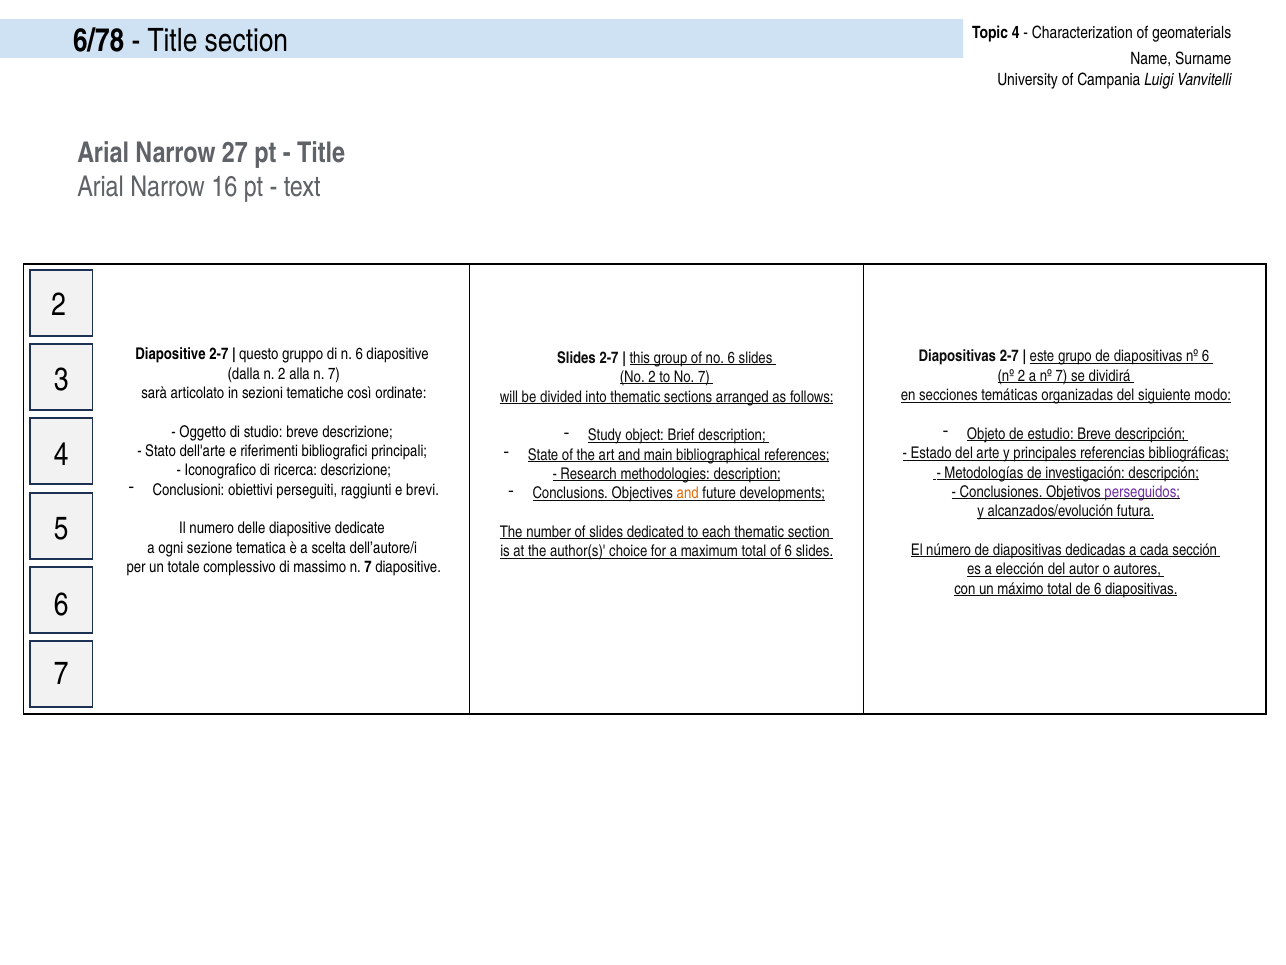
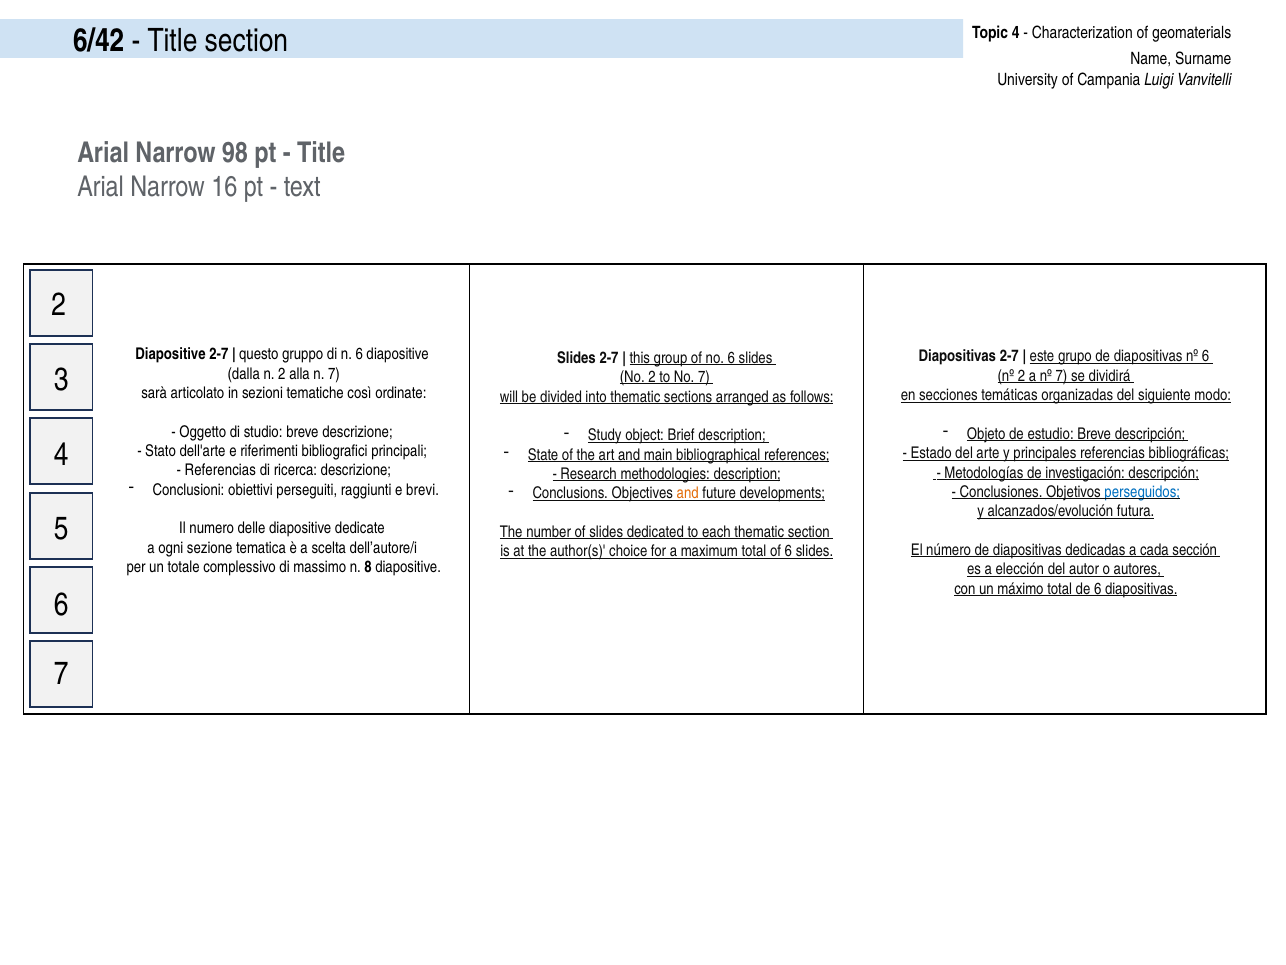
6/78: 6/78 -> 6/42
27: 27 -> 98
Iconografico at (220, 470): Iconografico -> Referencias
perseguidos colour: purple -> blue
massimo n 7: 7 -> 8
